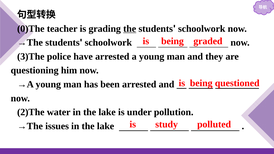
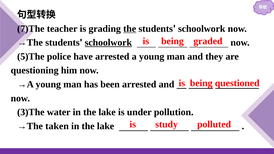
0)The: 0)The -> 7)The
schoolwork at (108, 43) underline: none -> present
3)The: 3)The -> 5)The
2)The: 2)The -> 3)The
issues: issues -> taken
